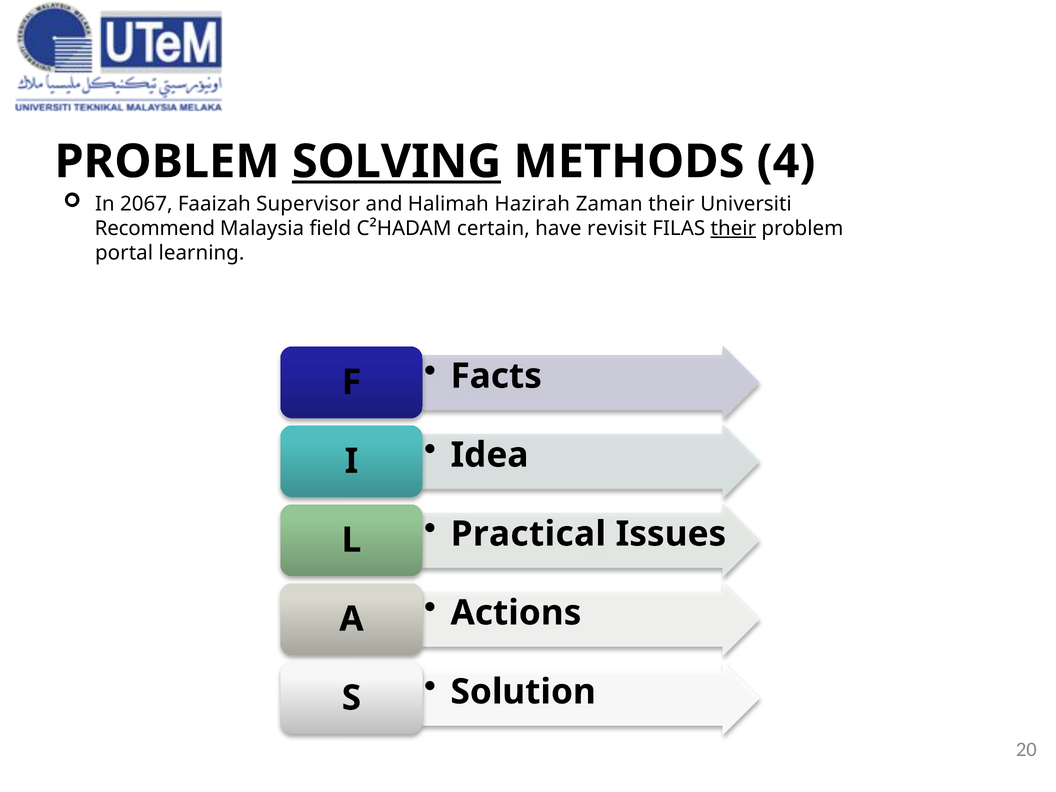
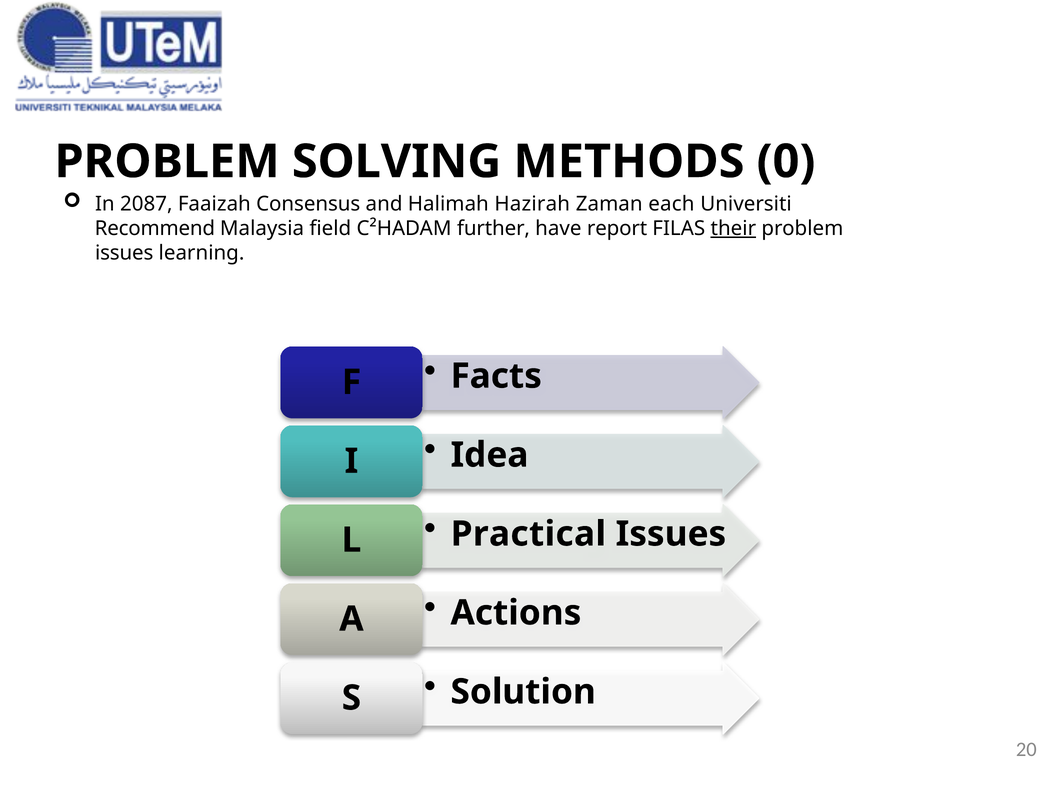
SOLVING underline: present -> none
4: 4 -> 0
2067: 2067 -> 2087
Supervisor: Supervisor -> Consensus
Zaman their: their -> each
certain: certain -> further
revisit: revisit -> report
portal at (124, 253): portal -> issues
